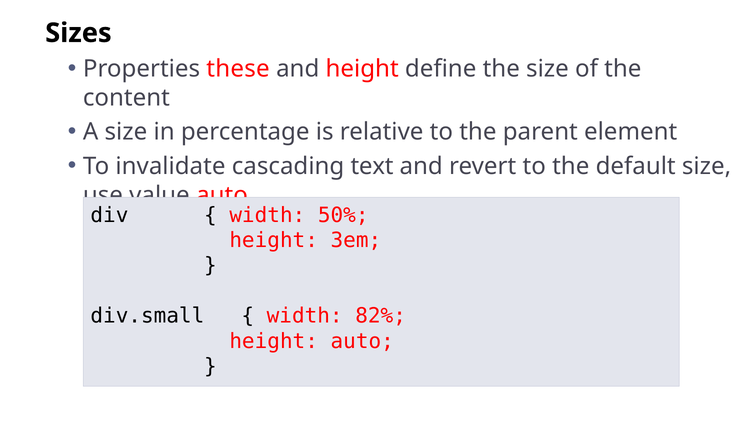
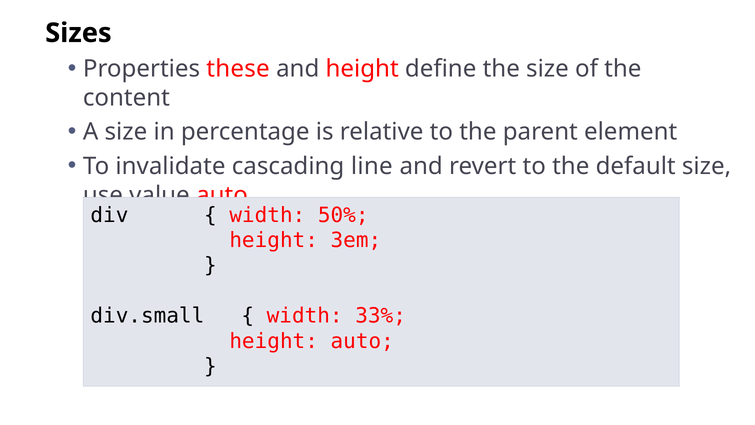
text: text -> line
82%: 82% -> 33%
